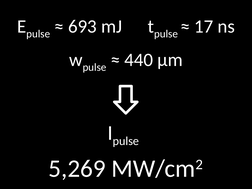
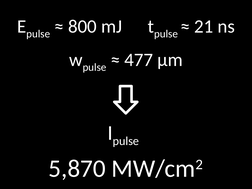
693: 693 -> 800
17: 17 -> 21
440: 440 -> 477
5,269: 5,269 -> 5,870
